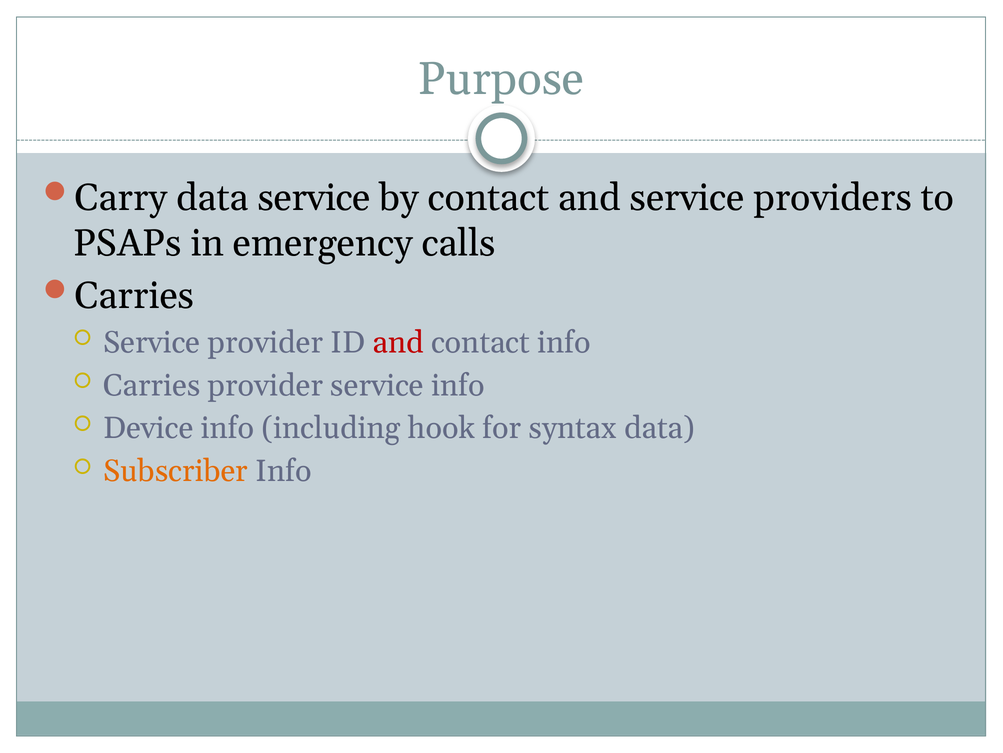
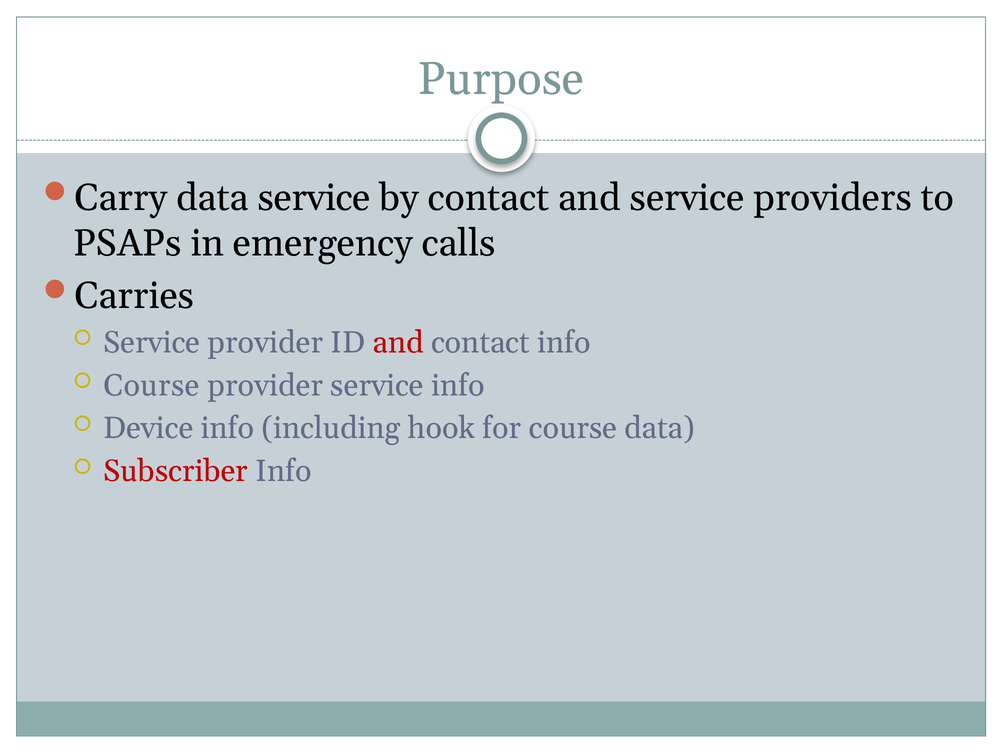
Carries at (152, 385): Carries -> Course
for syntax: syntax -> course
Subscriber colour: orange -> red
